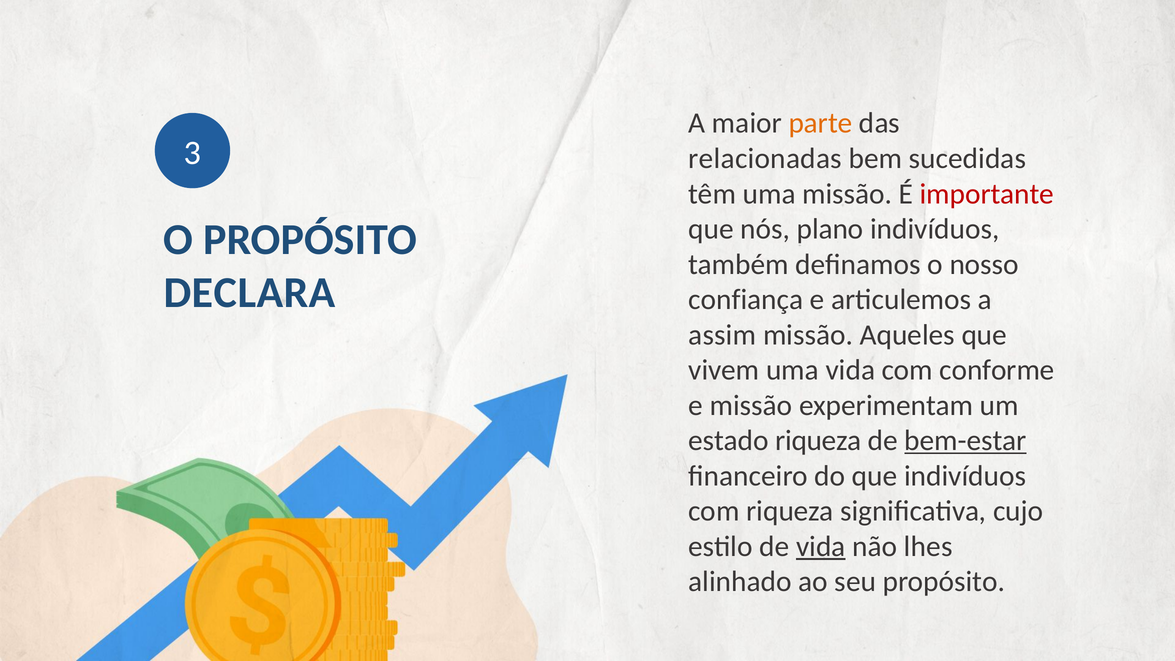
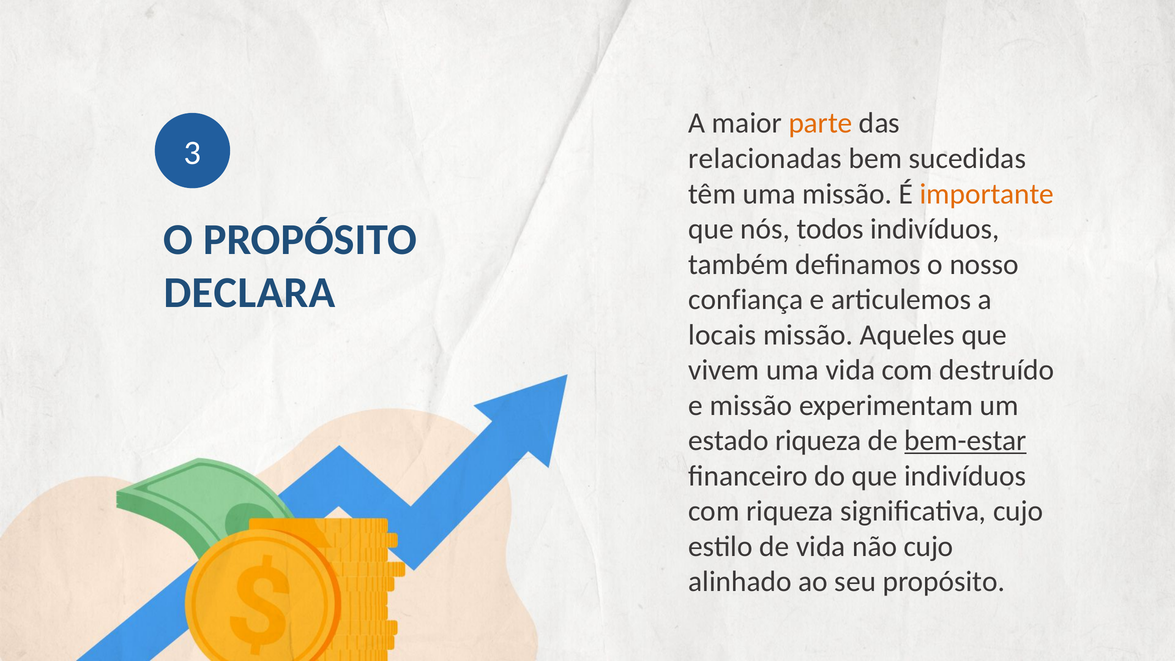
importante colour: red -> orange
plano: plano -> todos
assim: assim -> locais
conforme: conforme -> destruído
vida at (821, 546) underline: present -> none
não lhes: lhes -> cujo
